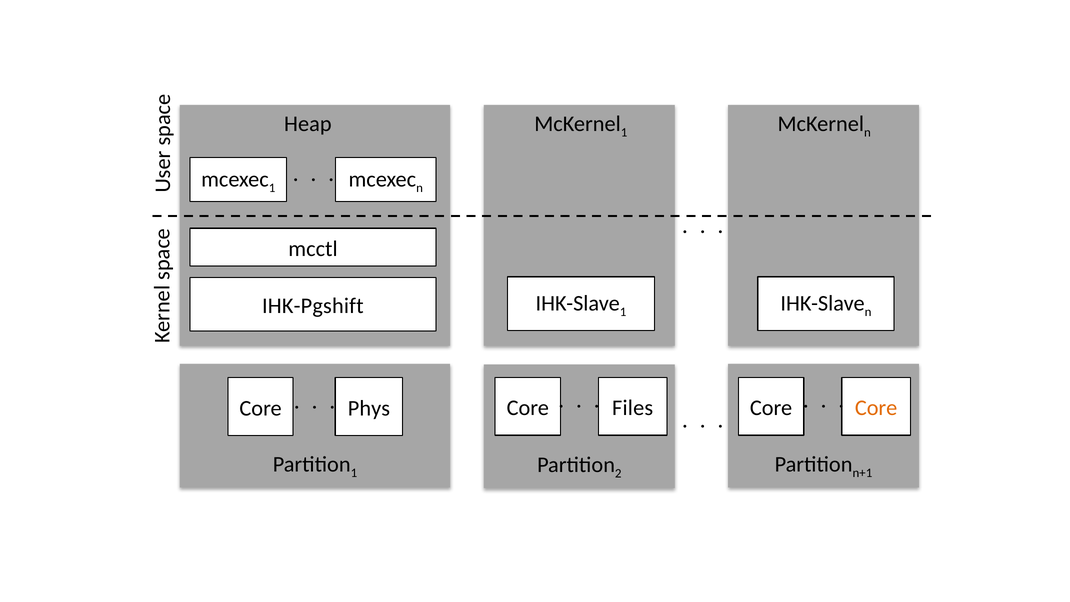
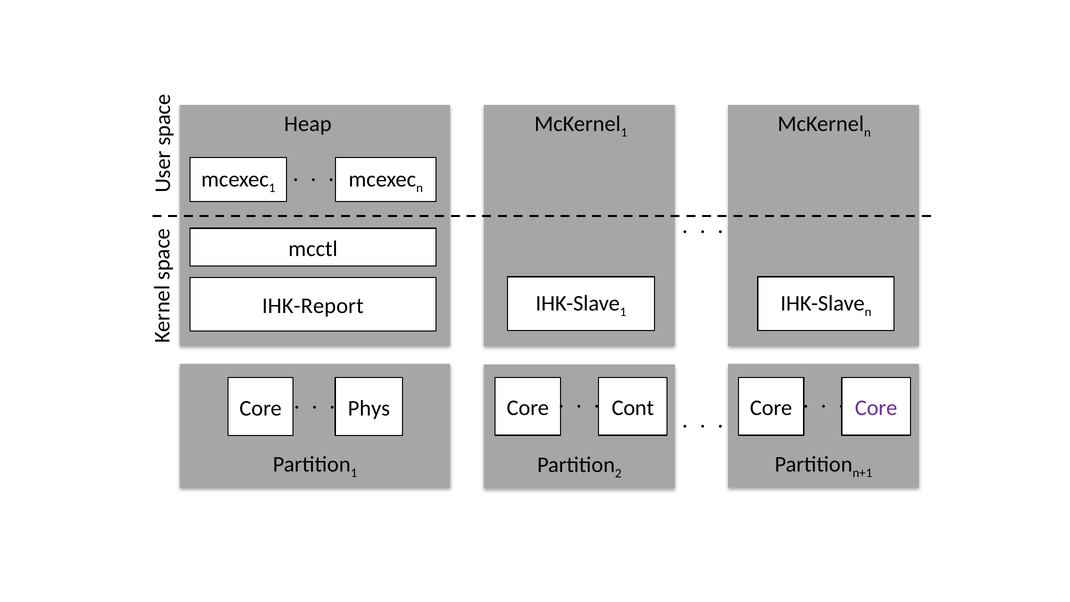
IHK-Pgshift: IHK-Pgshift -> IHK-Report
Files: Files -> Cont
Core at (876, 408) colour: orange -> purple
